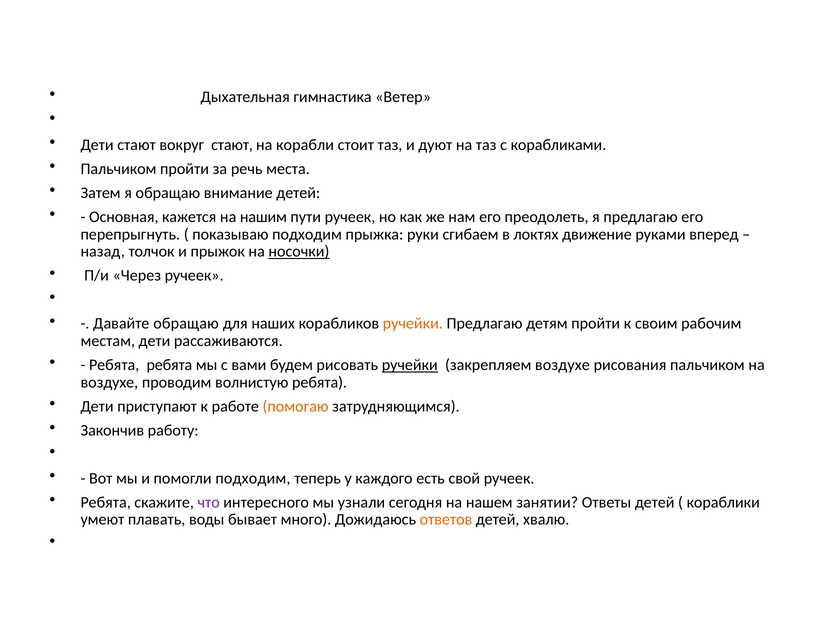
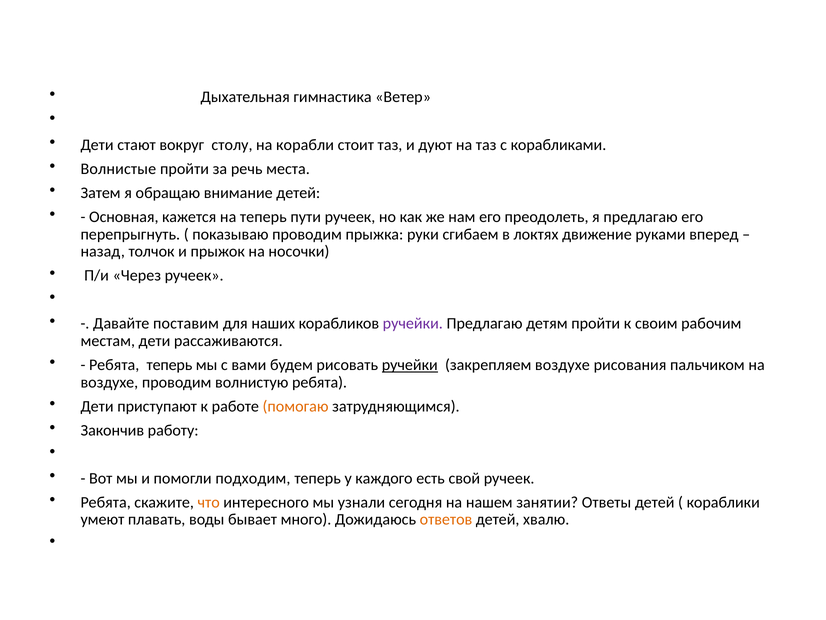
вокруг стают: стают -> столу
Пальчиком at (118, 169): Пальчиком -> Волнистые
на нашим: нашим -> теперь
показываю подходим: подходим -> проводим
носочки underline: present -> none
Давайте обращаю: обращаю -> поставим
ручейки at (413, 323) colour: orange -> purple
Ребята ребята: ребята -> теперь
что colour: purple -> orange
